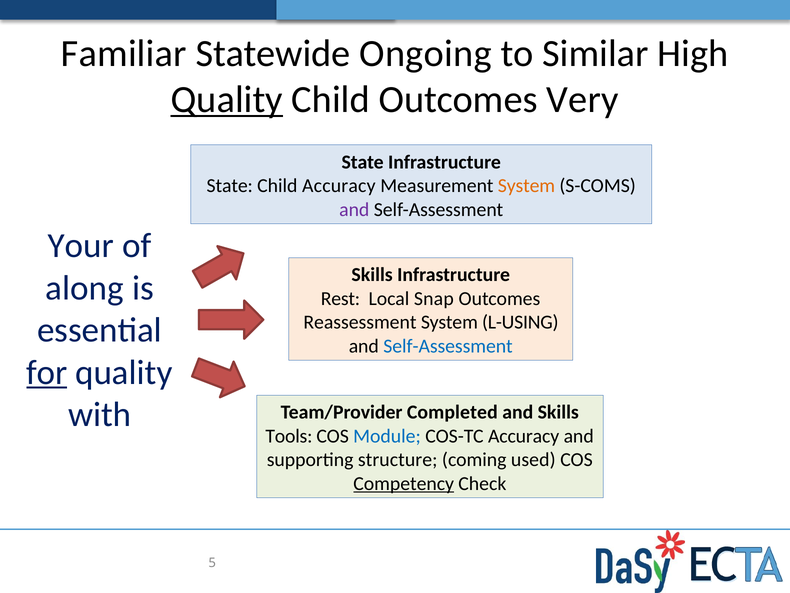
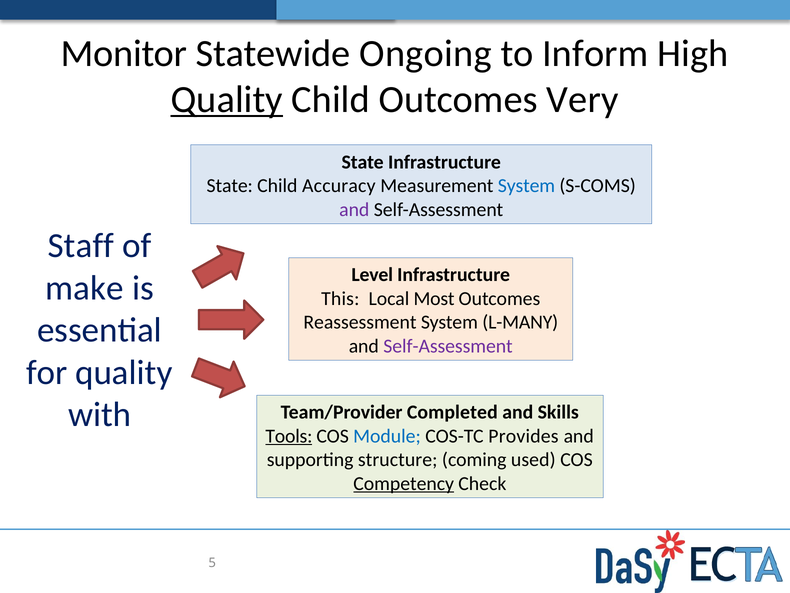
Familiar: Familiar -> Monitor
Similar: Similar -> Inform
System at (526, 186) colour: orange -> blue
Your: Your -> Staff
Skills at (372, 275): Skills -> Level
along: along -> make
Rest: Rest -> This
Snap: Snap -> Most
L-USING: L-USING -> L-MANY
Self-Assessment at (448, 346) colour: blue -> purple
for underline: present -> none
Tools underline: none -> present
COS-TC Accuracy: Accuracy -> Provides
